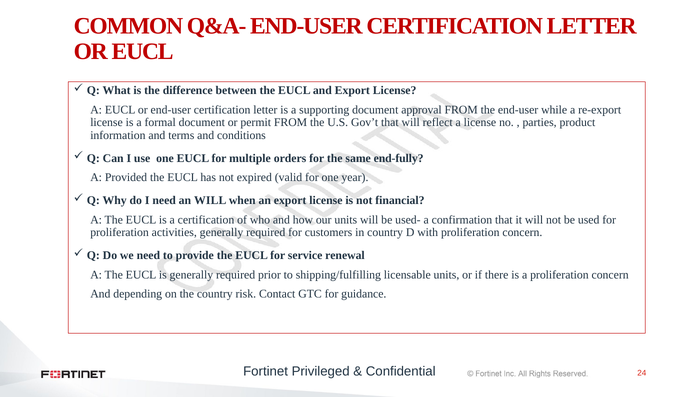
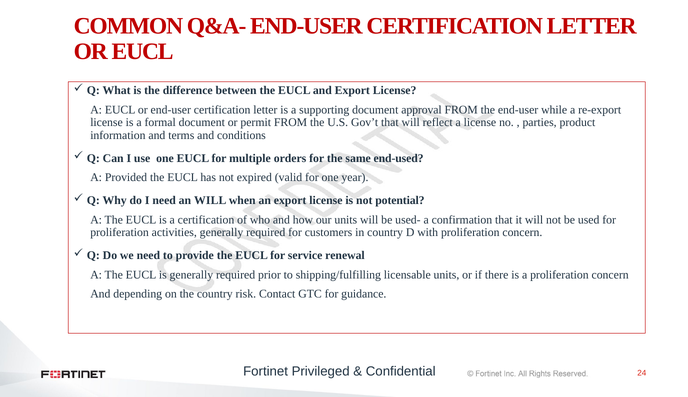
end-fully: end-fully -> end-used
financial: financial -> potential
